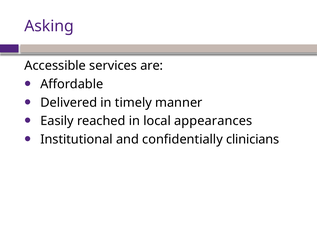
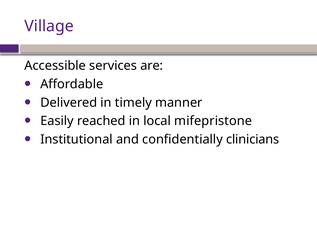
Asking: Asking -> Village
appearances: appearances -> mifepristone
